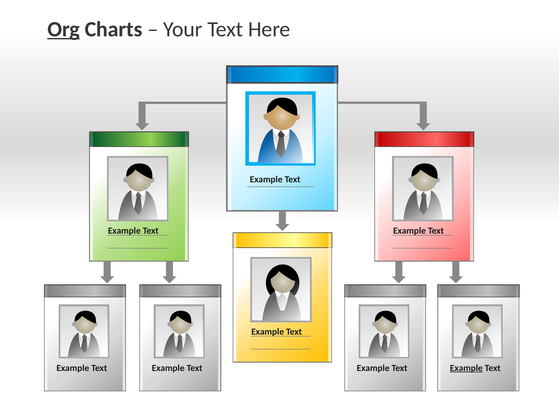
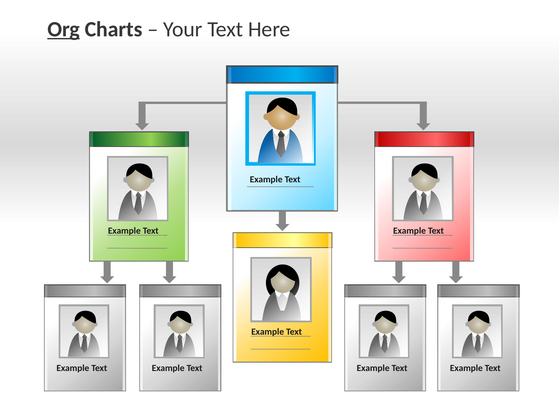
Example at (466, 368) underline: present -> none
